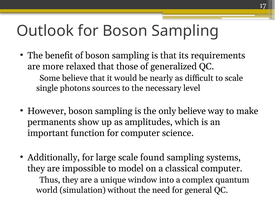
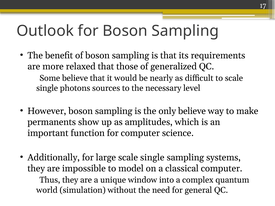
large scale found: found -> single
